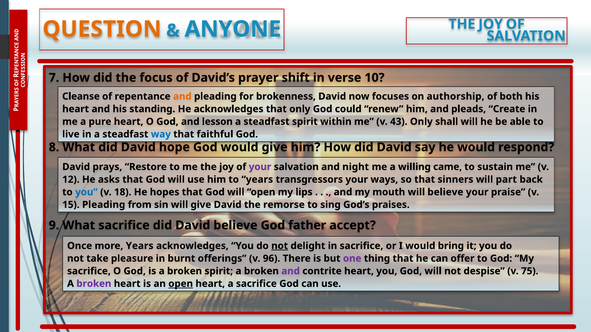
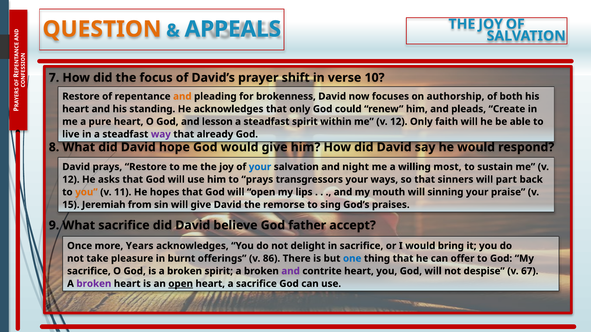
ANYONE: ANYONE -> APPEALS
Cleanse at (81, 96): Cleanse -> Restore
within me v 43: 43 -> 12
shall: shall -> faith
way colour: blue -> purple
faithful: faithful -> already
your at (260, 167) colour: purple -> blue
came: came -> most
to years: years -> prays
you at (86, 192) colour: blue -> orange
18: 18 -> 11
will believe: believe -> sinning
15 Pleading: Pleading -> Jeremiah
not at (280, 246) underline: present -> none
96: 96 -> 86
one colour: purple -> blue
75: 75 -> 67
